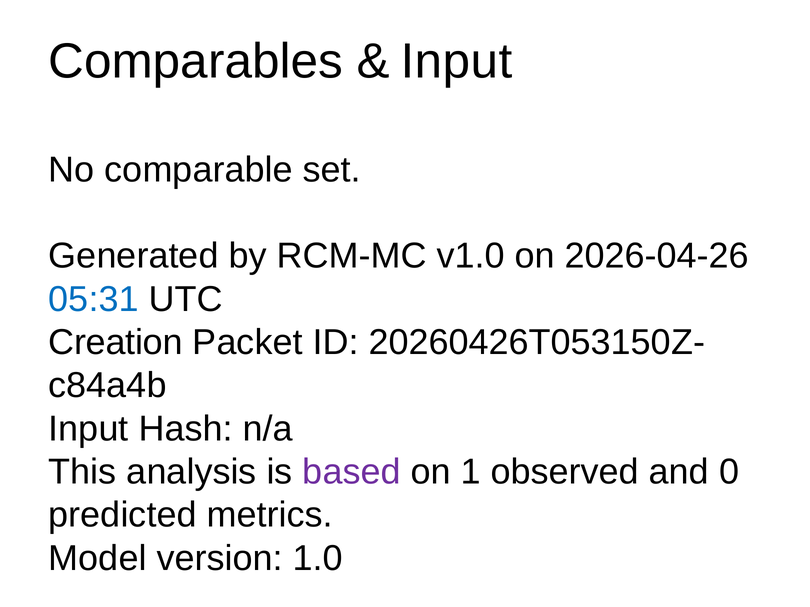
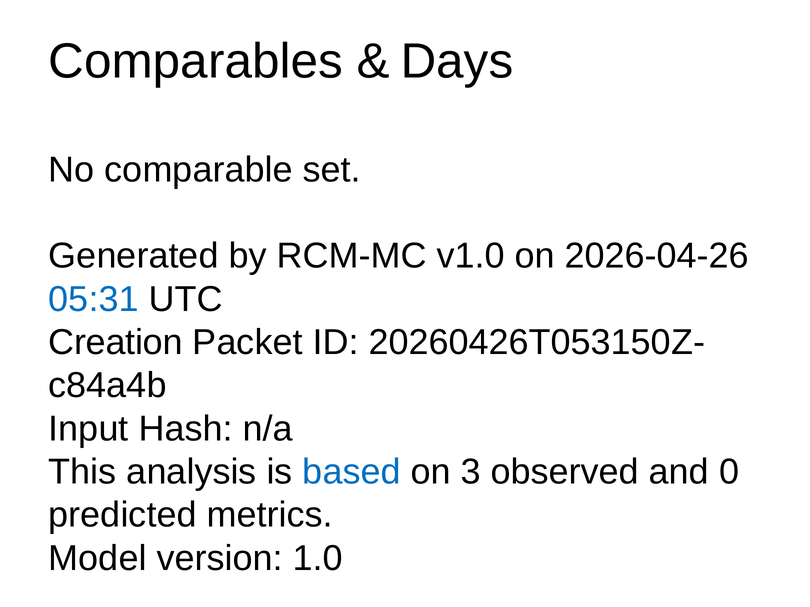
Input at (457, 61): Input -> Days
based colour: purple -> blue
1: 1 -> 3
